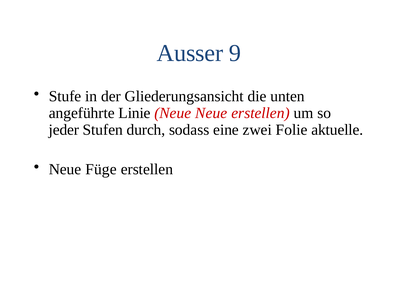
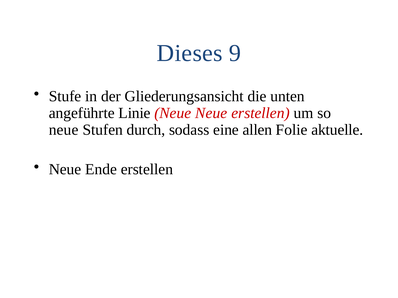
Ausser: Ausser -> Dieses
jeder at (64, 130): jeder -> neue
zwei: zwei -> allen
Füge: Füge -> Ende
